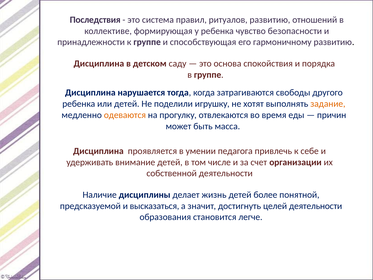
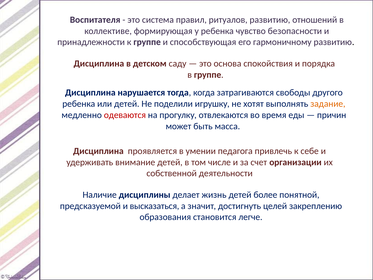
Последствия: Последствия -> Воспитателя
одеваются colour: orange -> red
целей деятельности: деятельности -> закреплению
